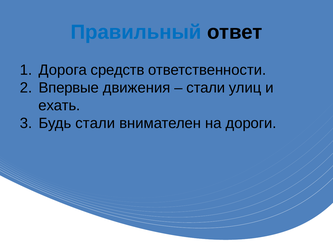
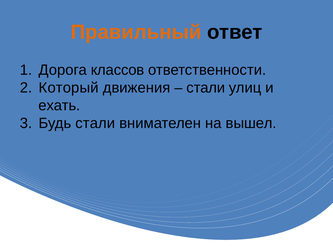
Правильный colour: blue -> orange
средств: средств -> классов
Впервые: Впервые -> Который
дороги: дороги -> вышел
